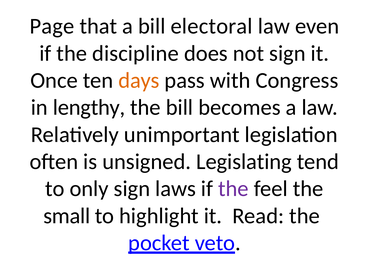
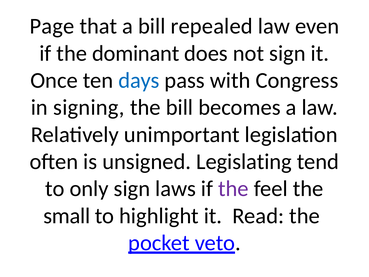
electoral: electoral -> repealed
discipline: discipline -> dominant
days colour: orange -> blue
lengthy: lengthy -> signing
